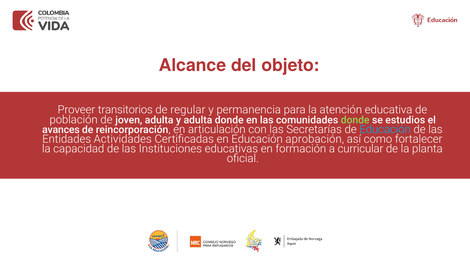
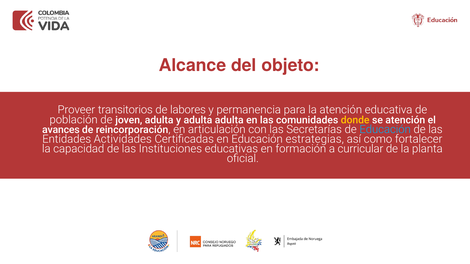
regular: regular -> labores
adulta donde: donde -> adulta
donde at (355, 120) colour: light green -> yellow
se estudios: estudios -> atención
aprobación: aprobación -> estrategias
